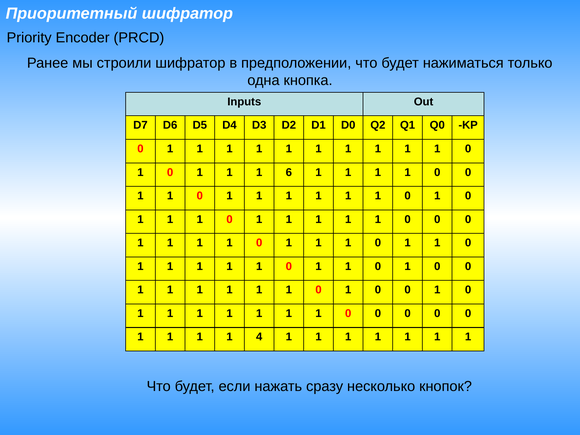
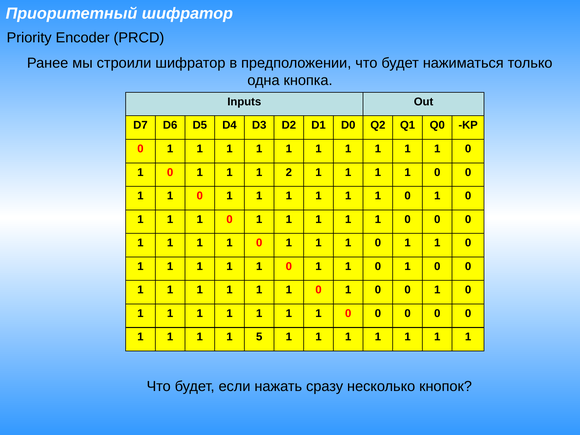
6: 6 -> 2
4: 4 -> 5
